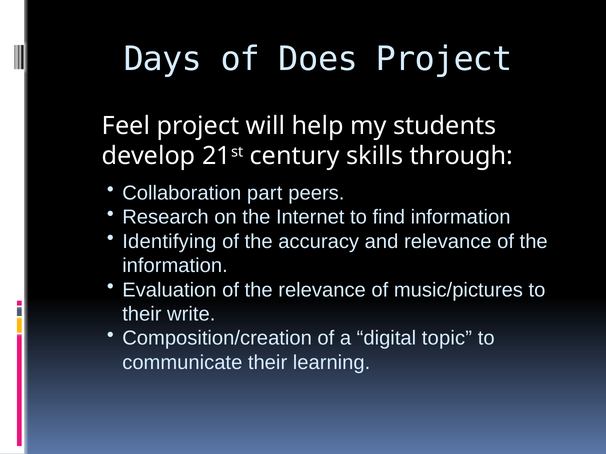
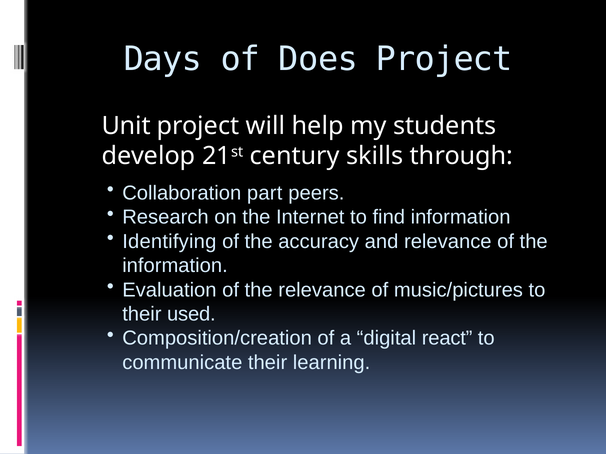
Feel: Feel -> Unit
write: write -> used
topic: topic -> react
